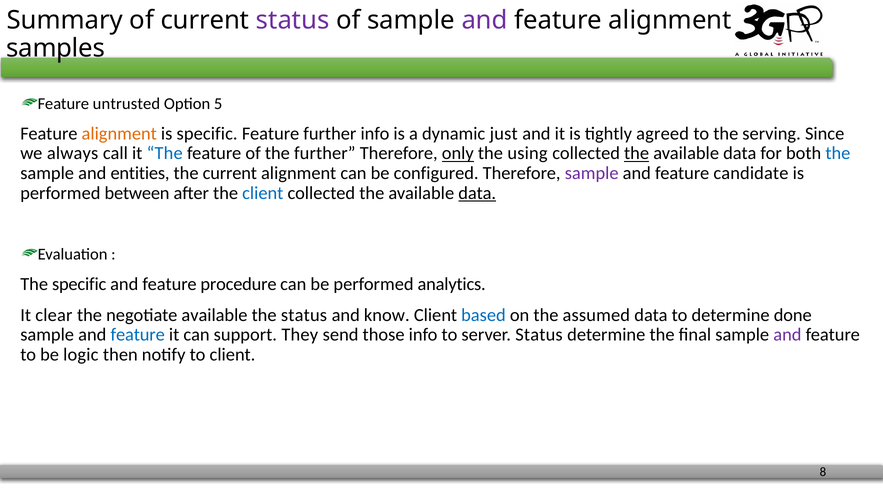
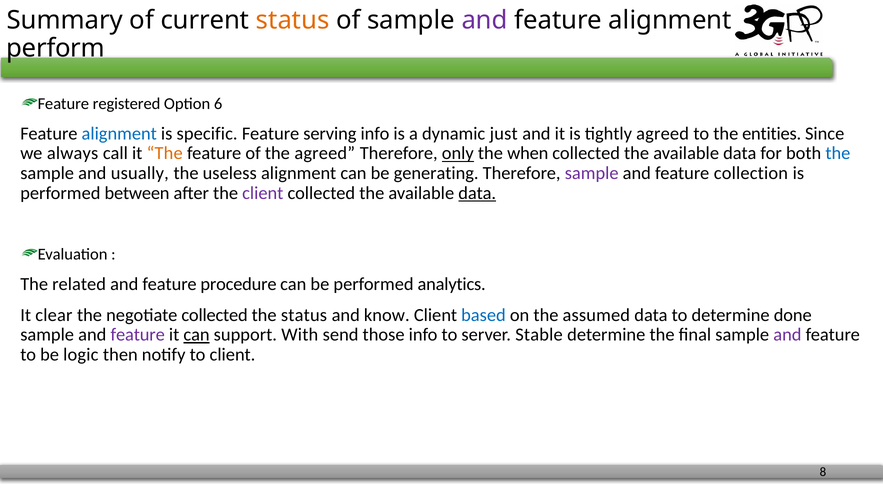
status at (293, 20) colour: purple -> orange
samples: samples -> perform
untrusted: untrusted -> registered
5: 5 -> 6
alignment at (119, 133) colour: orange -> blue
Feature further: further -> serving
serving: serving -> entities
The at (165, 153) colour: blue -> orange
the further: further -> agreed
using: using -> when
the at (637, 153) underline: present -> none
entities: entities -> usually
the current: current -> useless
configured: configured -> generating
candidate: candidate -> collection
client at (263, 193) colour: blue -> purple
The specific: specific -> related
negotiate available: available -> collected
feature at (138, 335) colour: blue -> purple
can at (197, 335) underline: none -> present
They: They -> With
server Status: Status -> Stable
